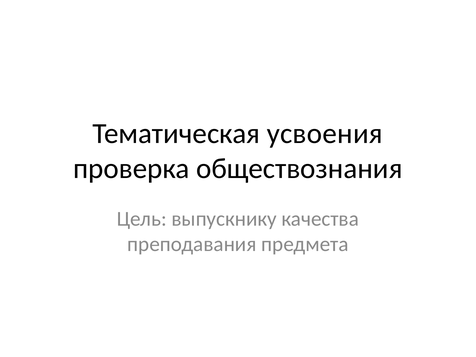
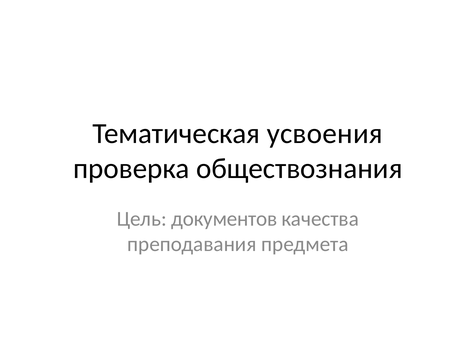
выпускнику: выпускнику -> документов
